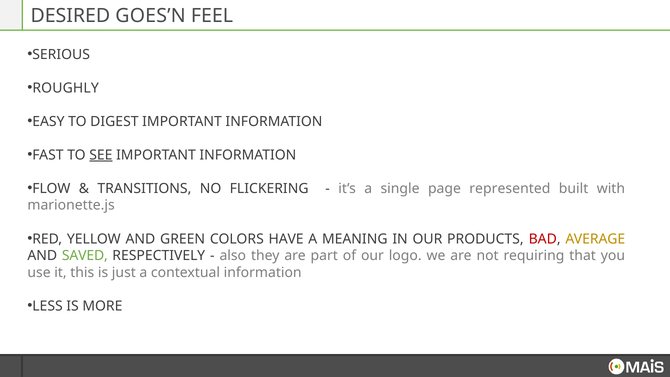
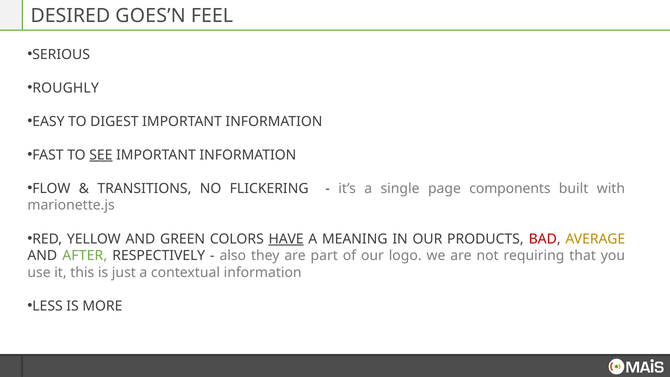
represented: represented -> components
HAVE underline: none -> present
SAVED: SAVED -> AFTER
